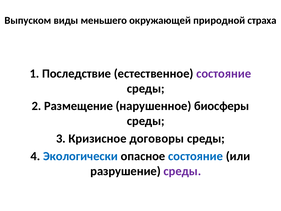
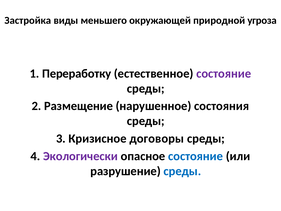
Выпуском: Выпуском -> Застройка
страха: страха -> угроза
Последствие: Последствие -> Переработку
биосферы: биосферы -> состояния
Экологически colour: blue -> purple
среды at (182, 171) colour: purple -> blue
